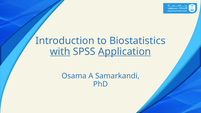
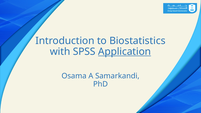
with underline: present -> none
